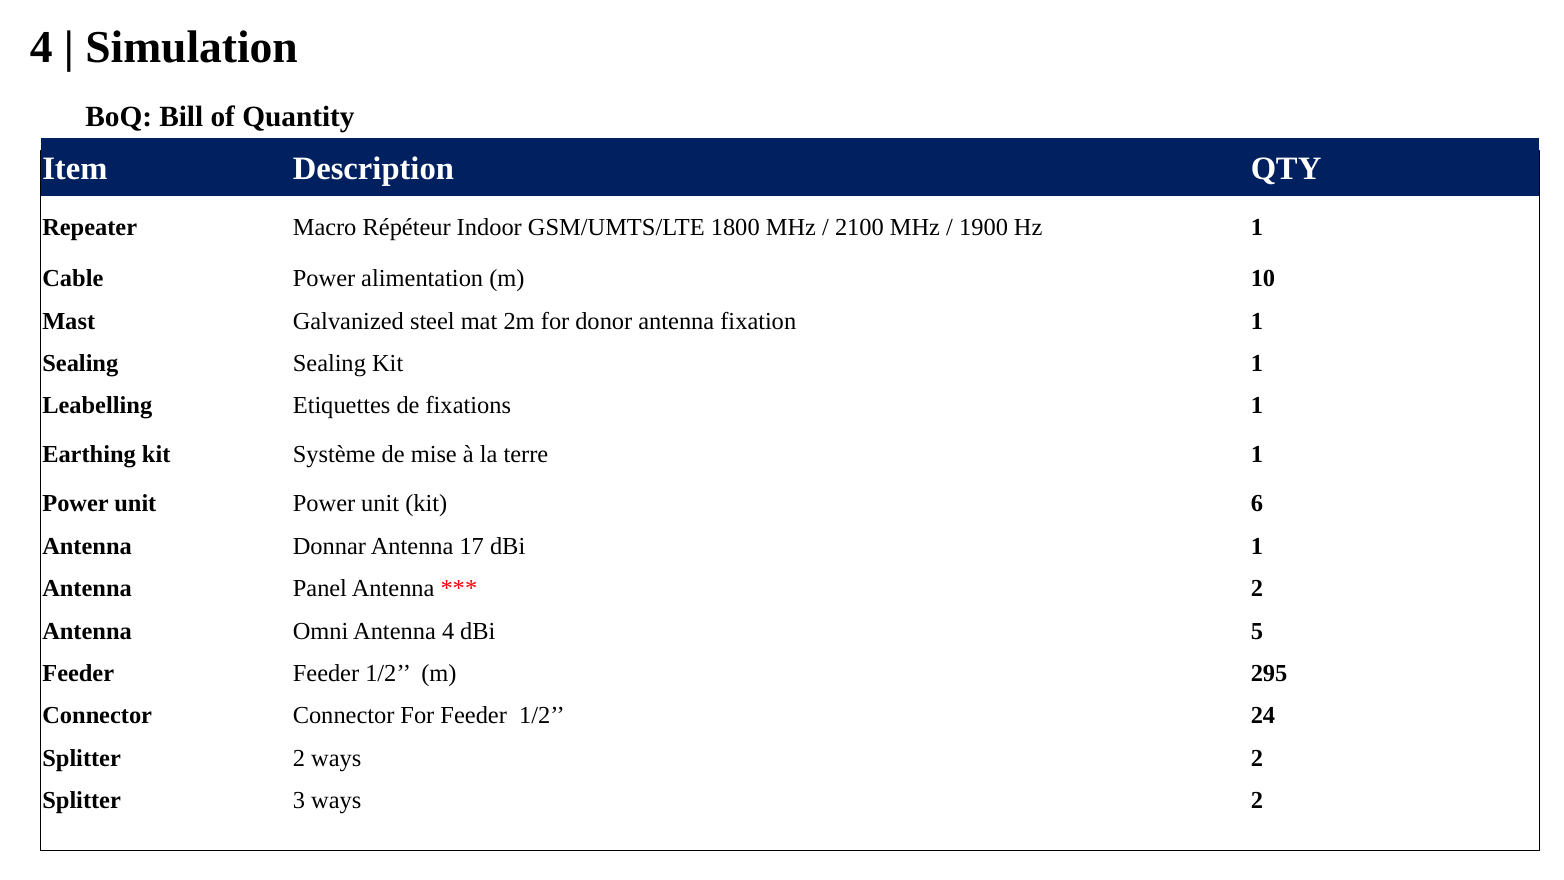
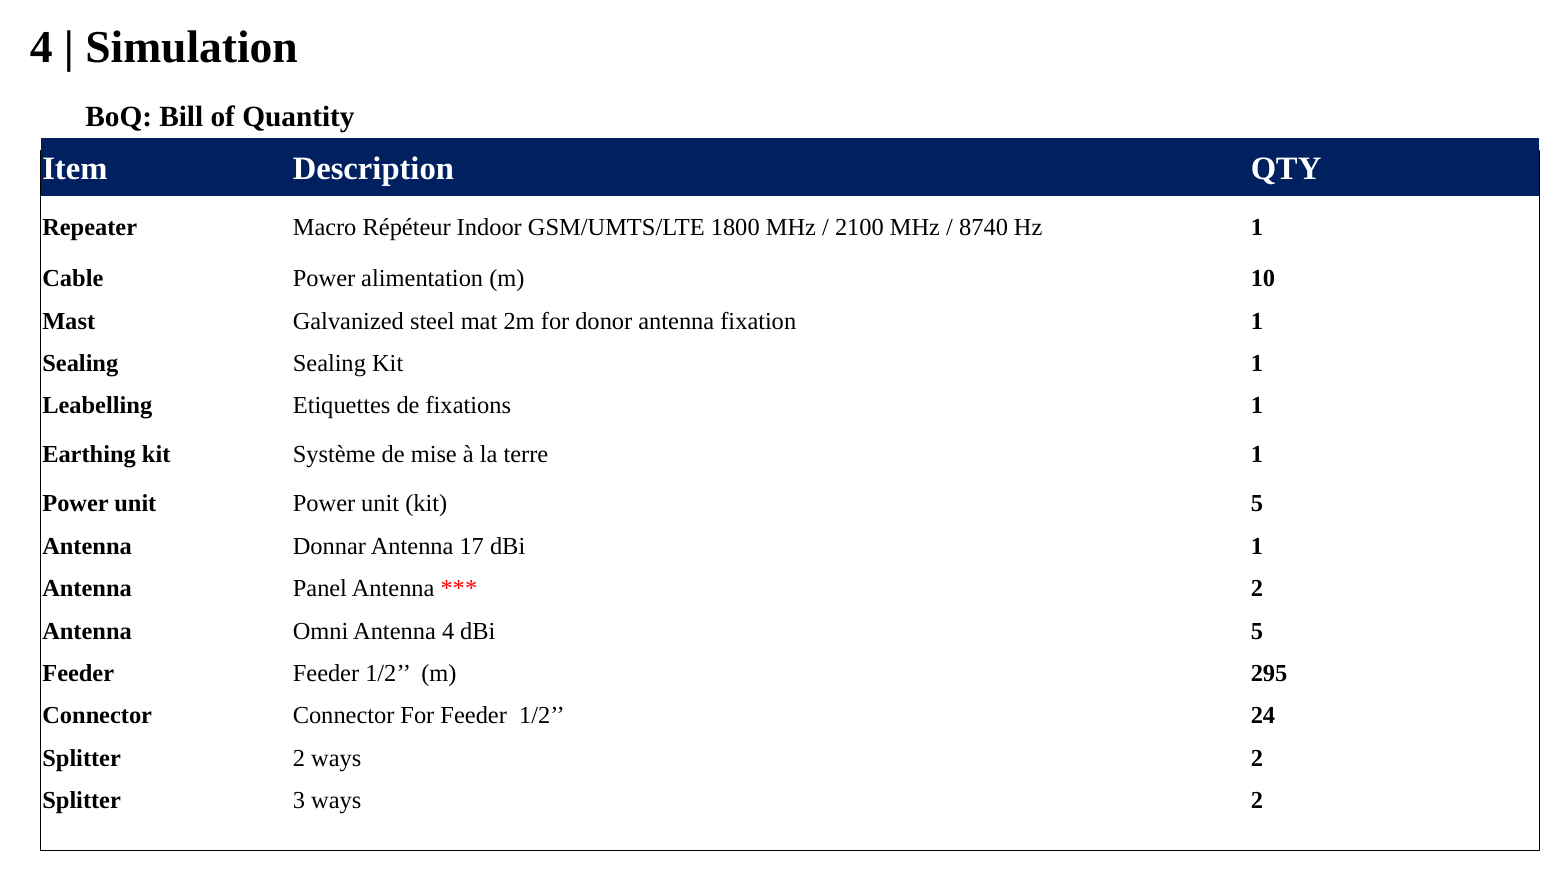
1900: 1900 -> 8740
kit 6: 6 -> 5
